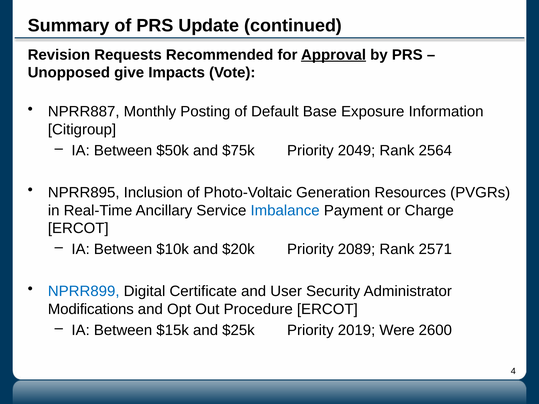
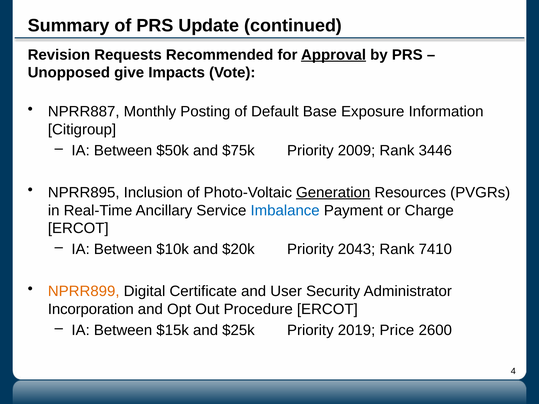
2049: 2049 -> 2009
2564: 2564 -> 3446
Generation underline: none -> present
2089: 2089 -> 2043
2571: 2571 -> 7410
NPRR899 colour: blue -> orange
Modifications: Modifications -> Incorporation
Were: Were -> Price
